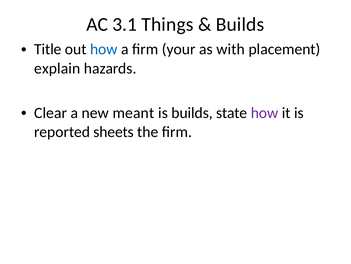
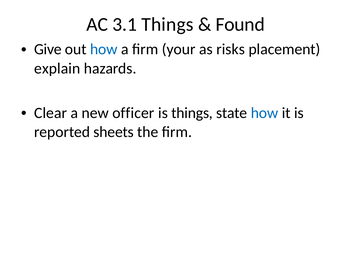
Builds at (240, 24): Builds -> Found
Title: Title -> Give
with: with -> risks
meant: meant -> officer
is builds: builds -> things
how at (265, 113) colour: purple -> blue
